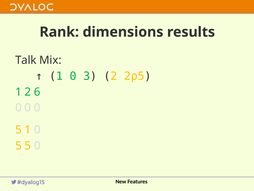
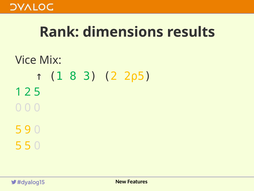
Talk: Talk -> Vice
0 at (73, 76): 0 -> 8
2 6: 6 -> 5
5 1: 1 -> 9
